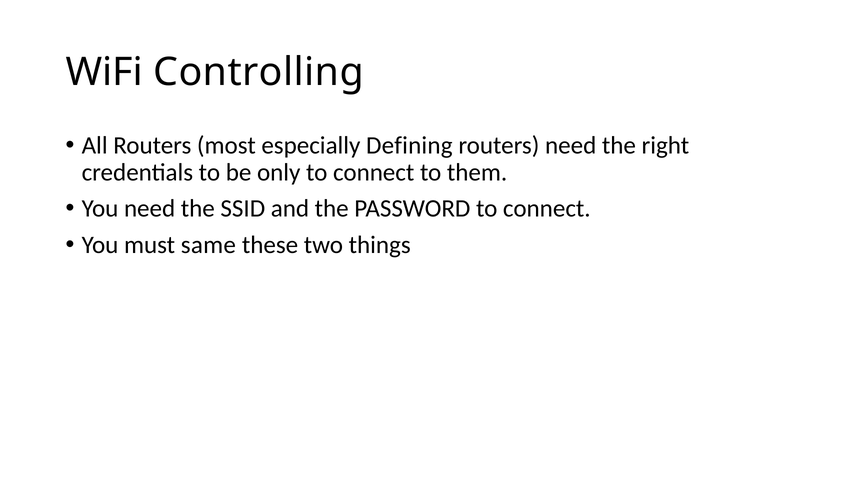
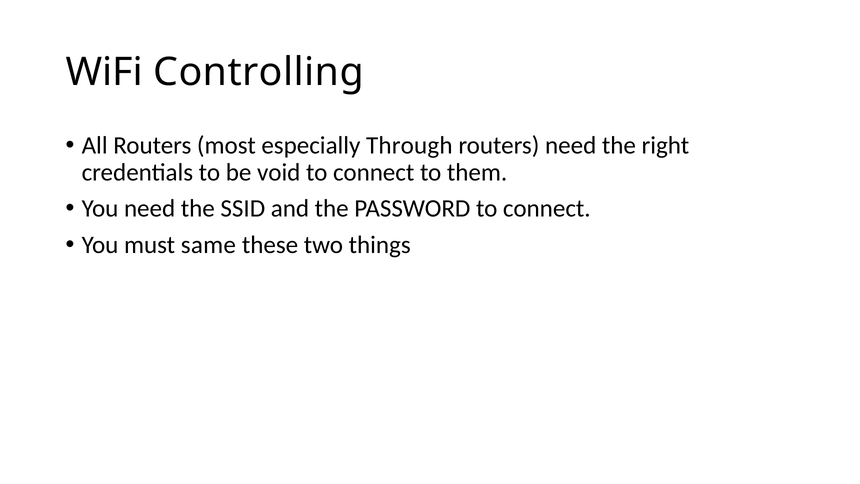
Defining: Defining -> Through
only: only -> void
